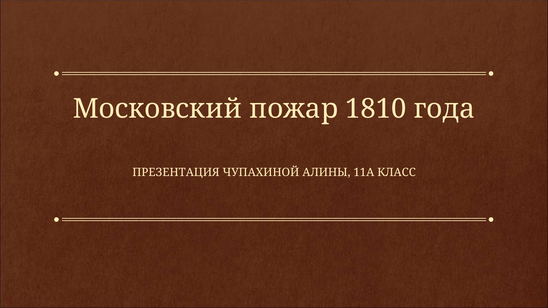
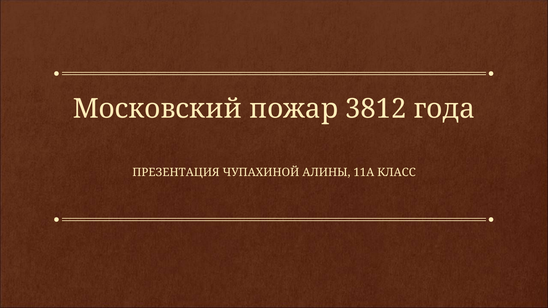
1810: 1810 -> 3812
